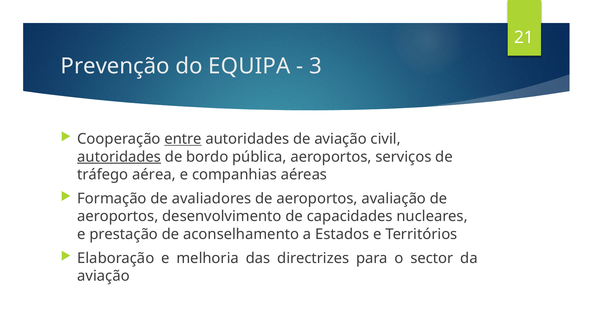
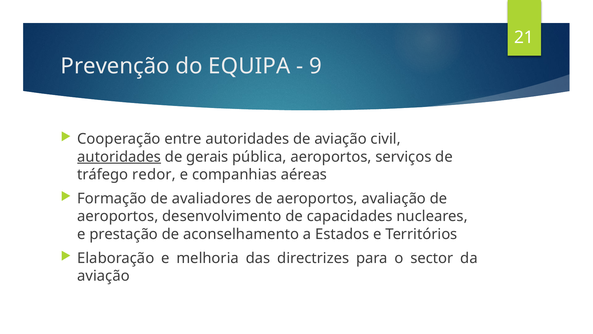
3: 3 -> 9
entre underline: present -> none
bordo: bordo -> gerais
aérea: aérea -> redor
